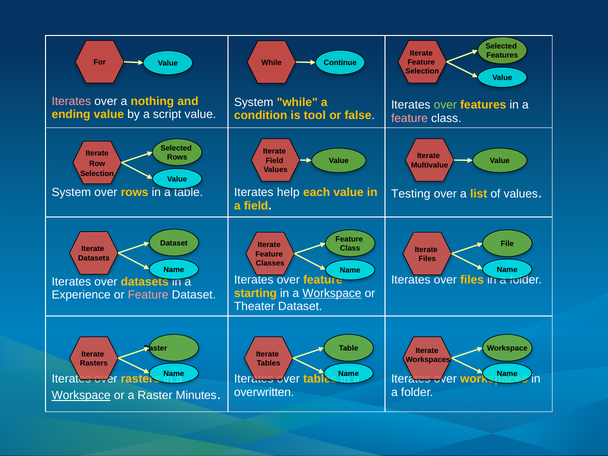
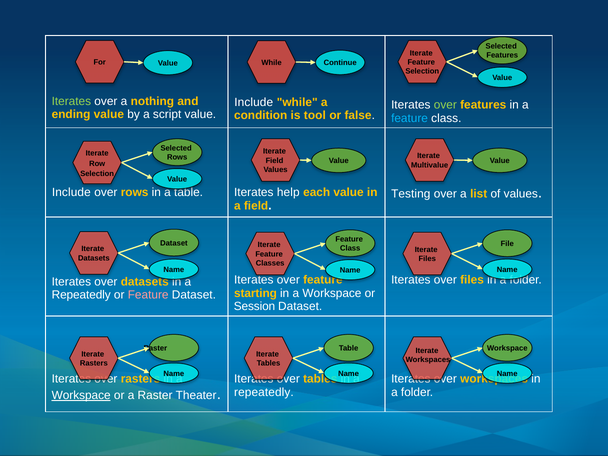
Iterates at (71, 101) colour: pink -> light green
System at (254, 102): System -> Include
feature at (410, 118) colour: pink -> light blue
System at (71, 192): System -> Include
Workspace at (332, 293) underline: present -> none
Experience at (81, 295): Experience -> Repeatedly
Theater: Theater -> Session
overwritten at (264, 392): overwritten -> repeatedly
Minutes: Minutes -> Theater
